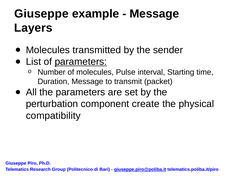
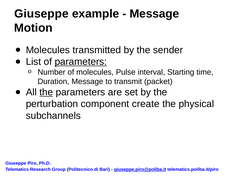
Layers: Layers -> Motion
the at (46, 92) underline: none -> present
compatibility: compatibility -> subchannels
